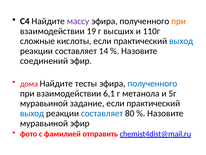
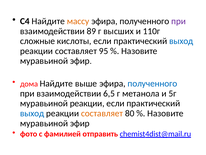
массу colour: purple -> orange
при at (179, 21) colour: orange -> purple
19: 19 -> 89
14: 14 -> 95
соединений at (44, 61): соединений -> муравьиной
тесты: тесты -> выше
6,1: 6,1 -> 6,5
муравьиной задание: задание -> реакции
составляет at (102, 113) colour: blue -> orange
